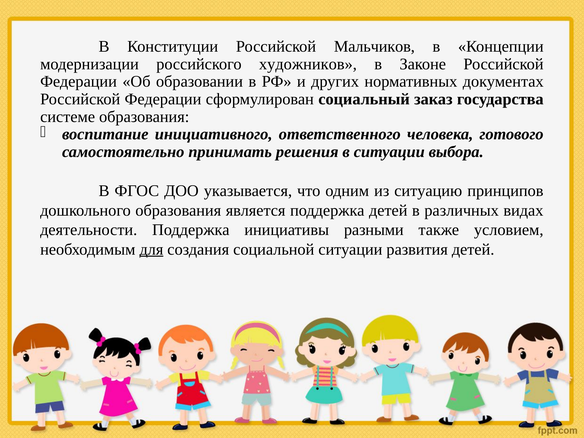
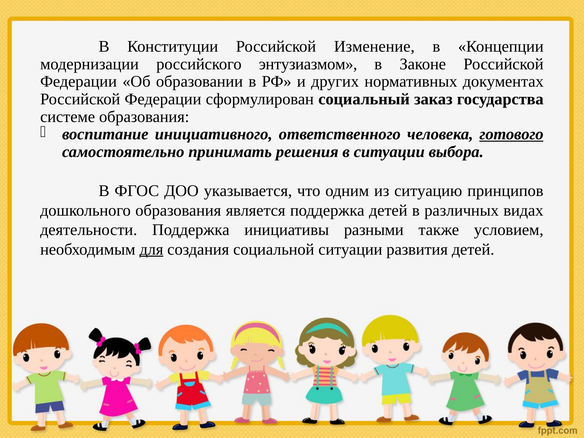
Мальчиков: Мальчиков -> Изменение
художников: художников -> энтузиазмом
готового underline: none -> present
